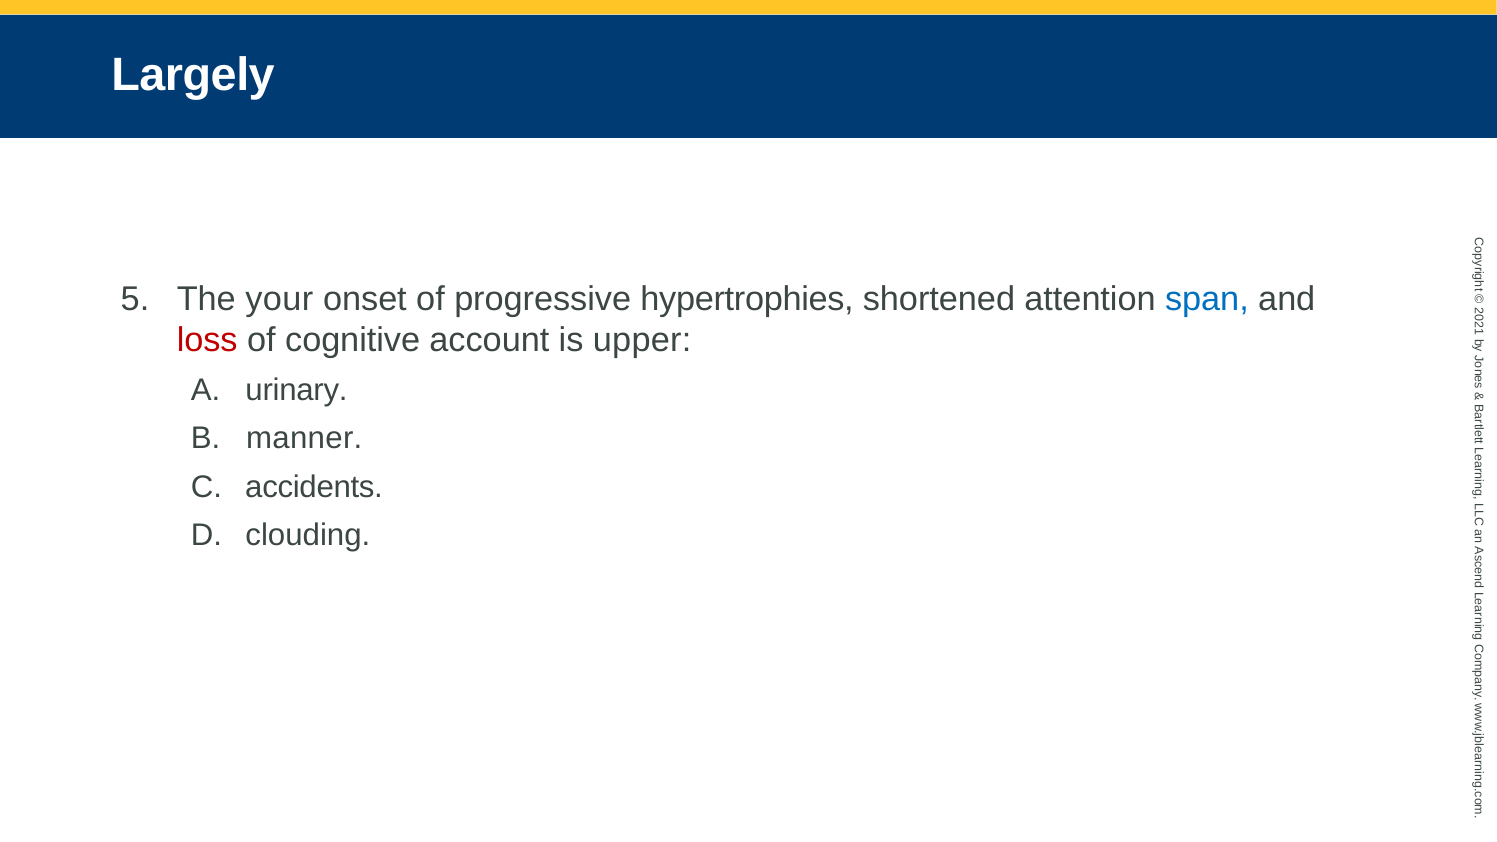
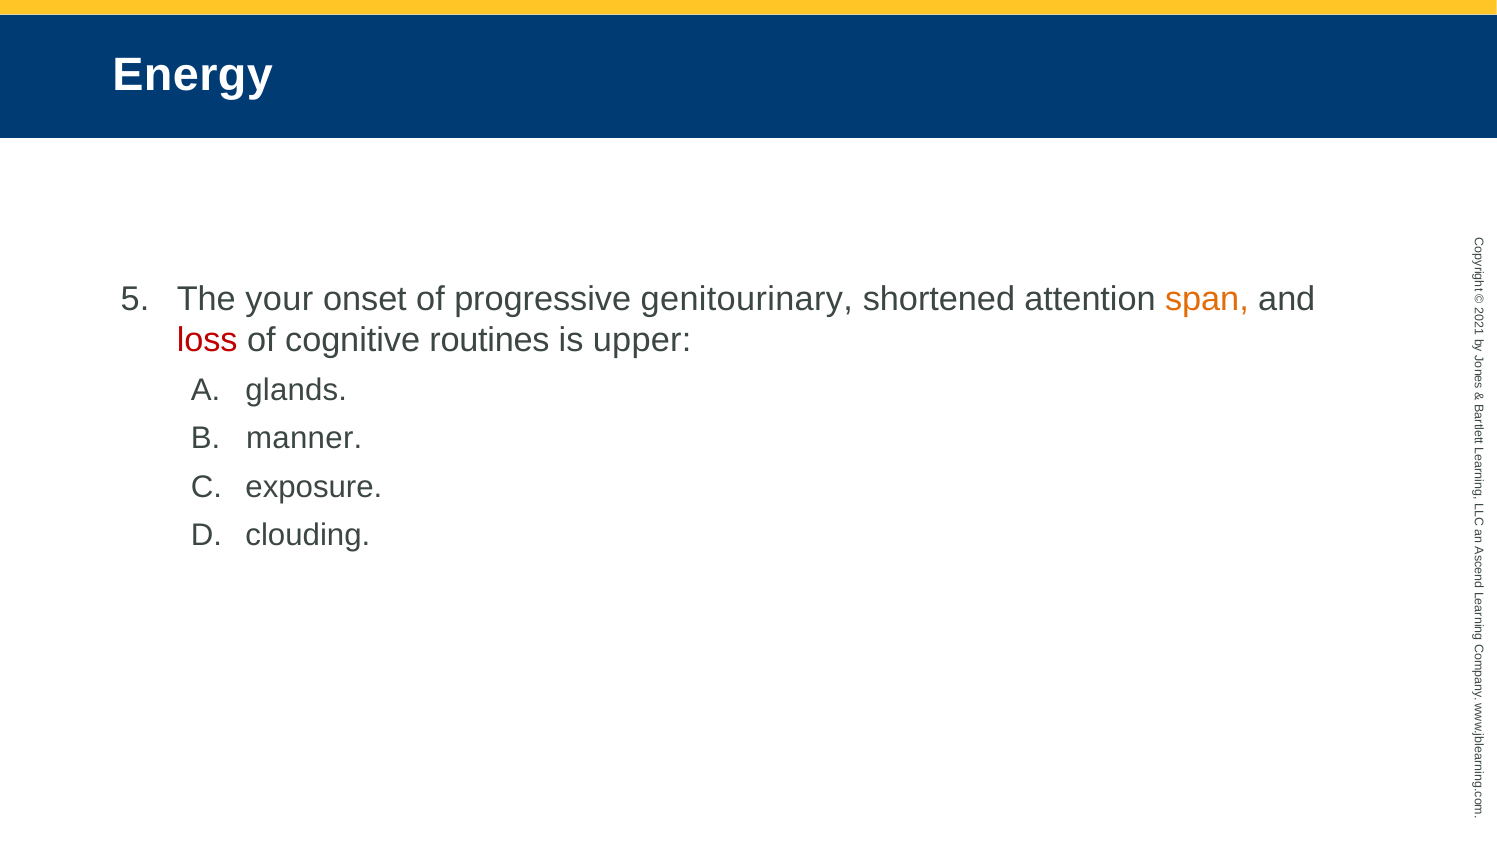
Largely: Largely -> Energy
hypertrophies: hypertrophies -> genitourinary
span colour: blue -> orange
account: account -> routines
urinary: urinary -> glands
accidents: accidents -> exposure
